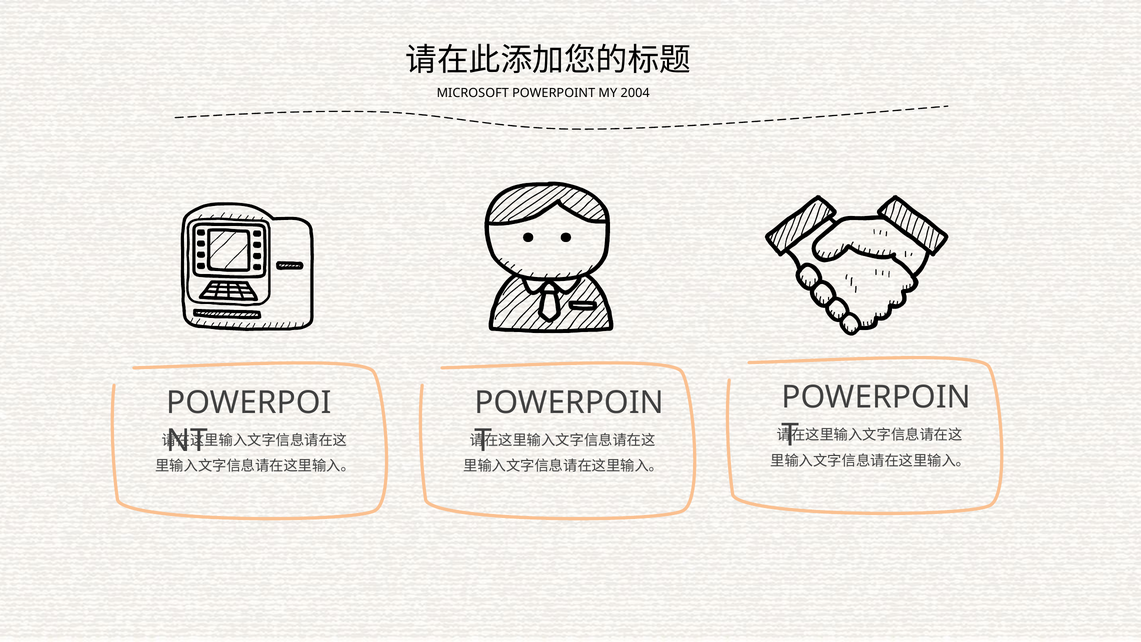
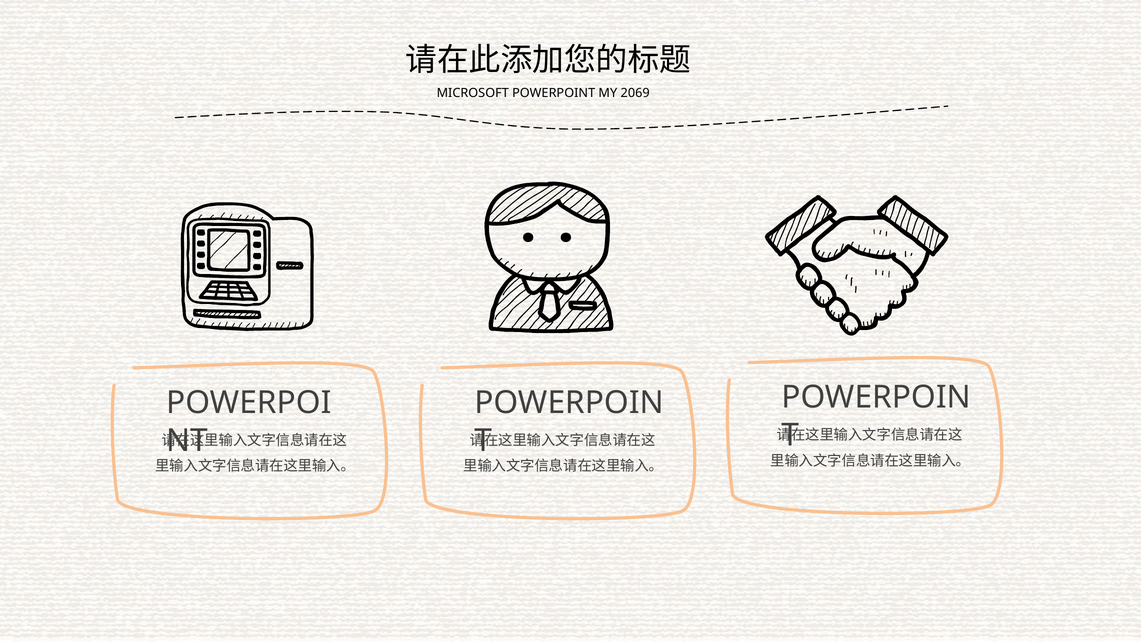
2004: 2004 -> 2069
